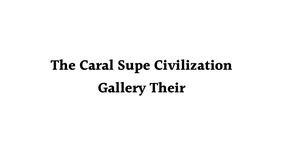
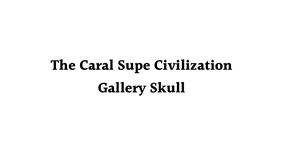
Their: Their -> Skull
